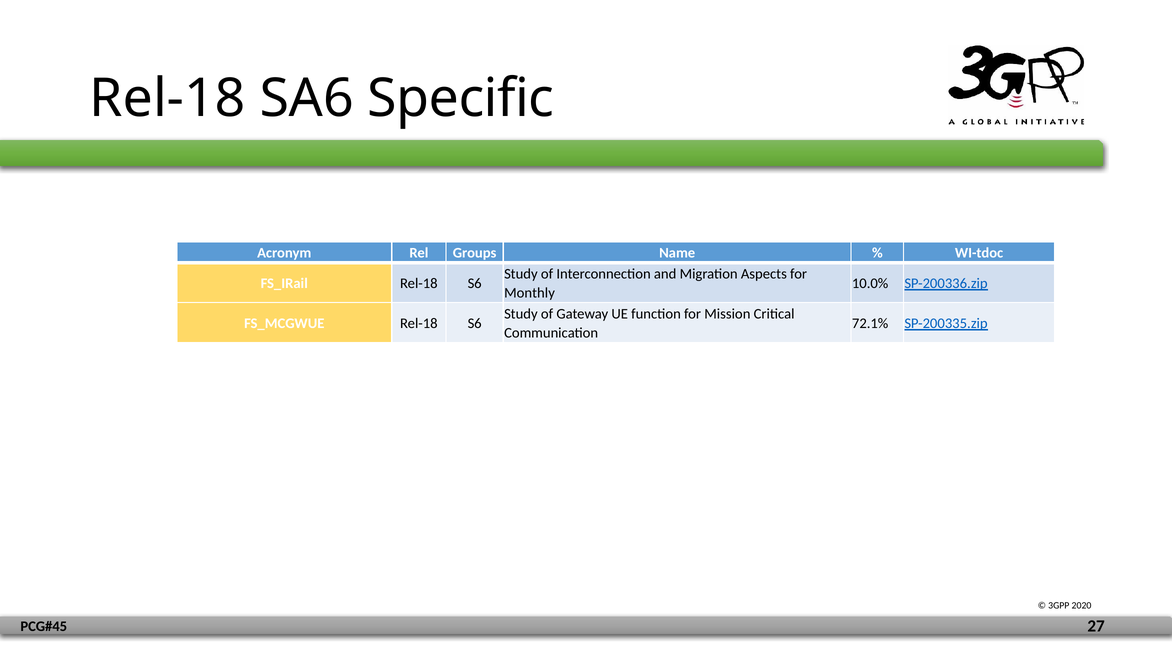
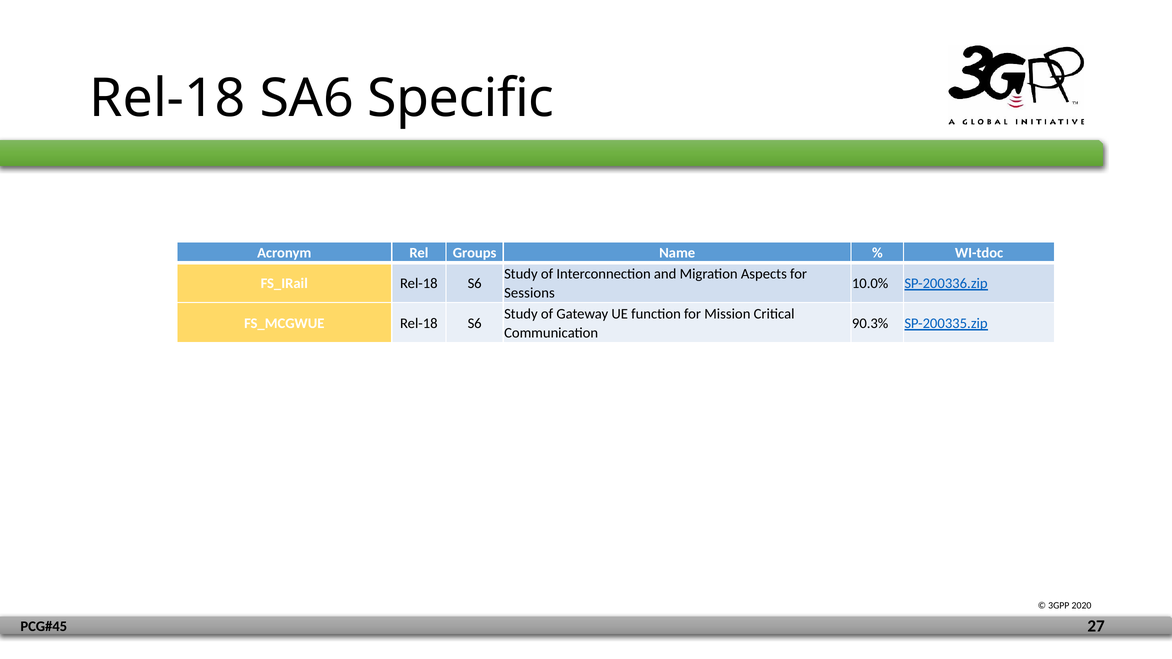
Monthly: Monthly -> Sessions
72.1%: 72.1% -> 90.3%
